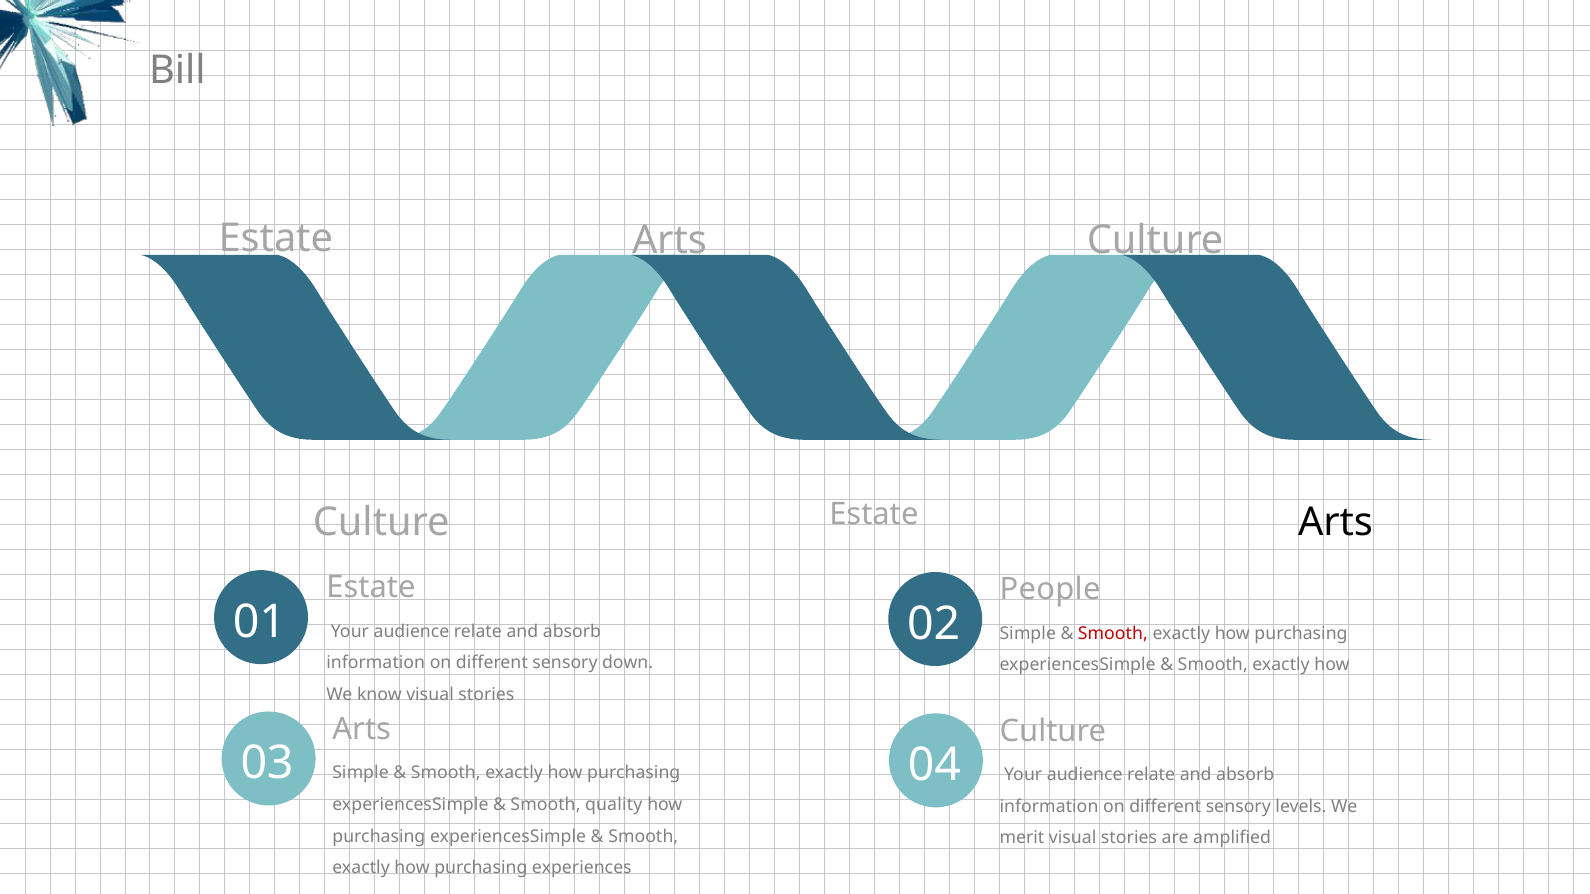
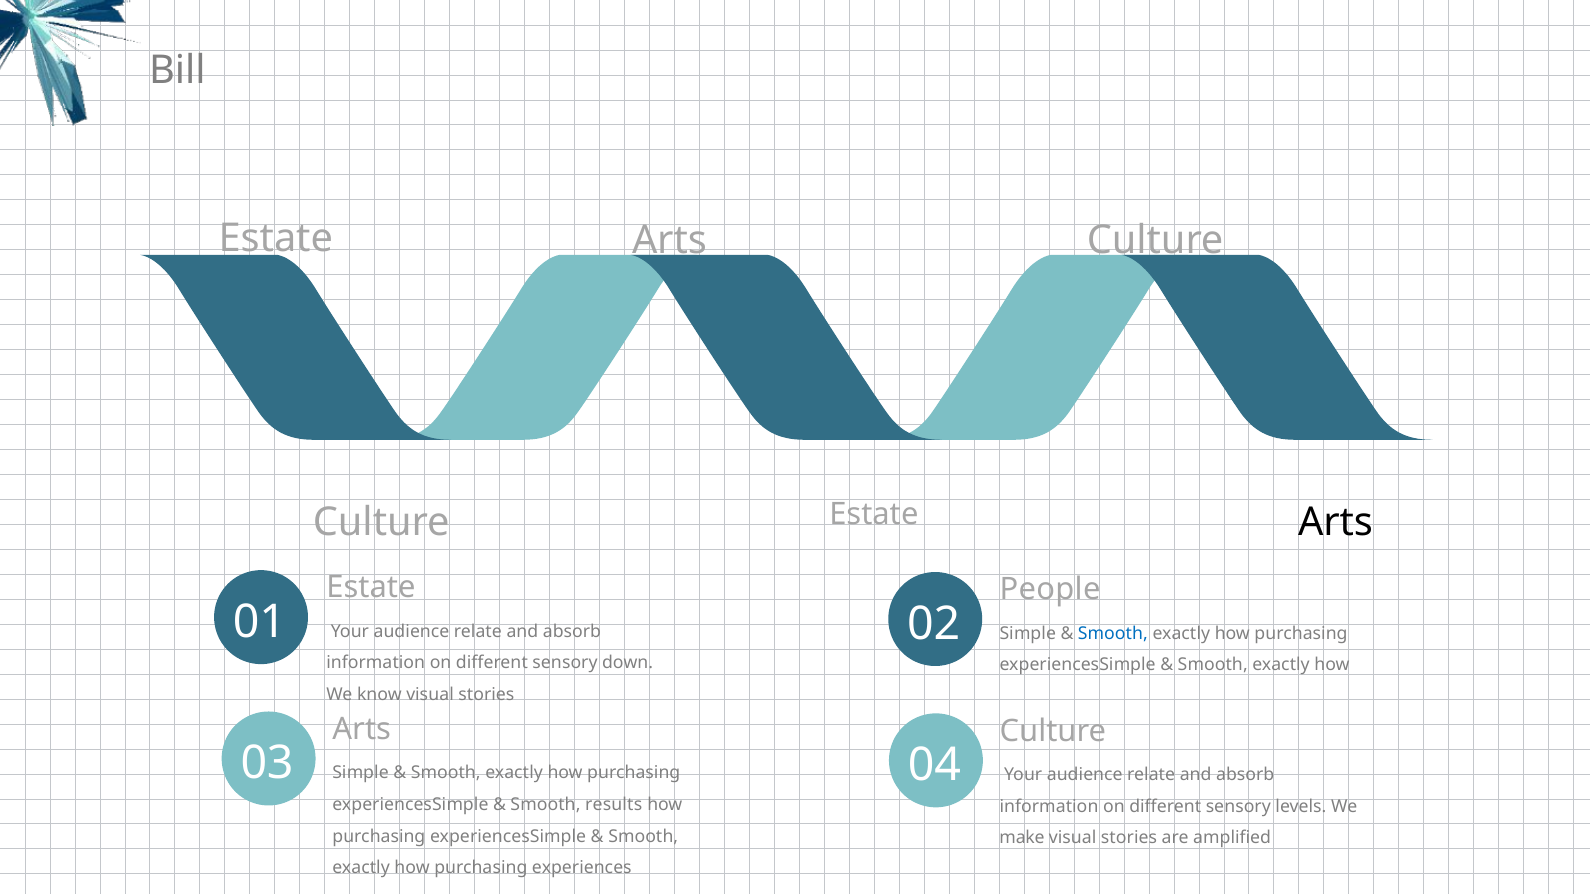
Smooth at (1113, 634) colour: red -> blue
quality: quality -> results
merit: merit -> make
